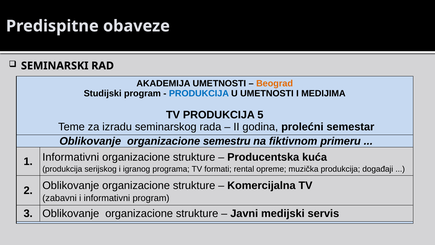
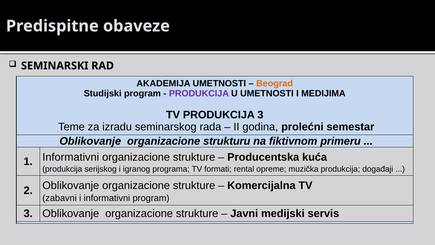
PRODUKCIJA at (199, 93) colour: blue -> purple
PRODUKCIJA 5: 5 -> 3
semestru: semestru -> strukturu
